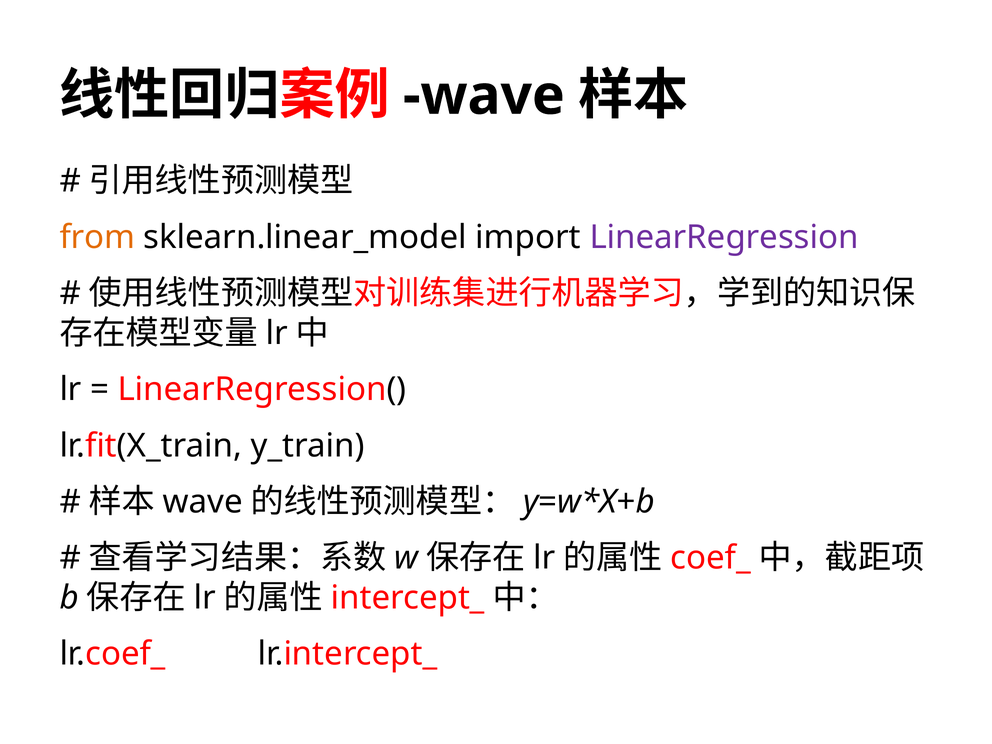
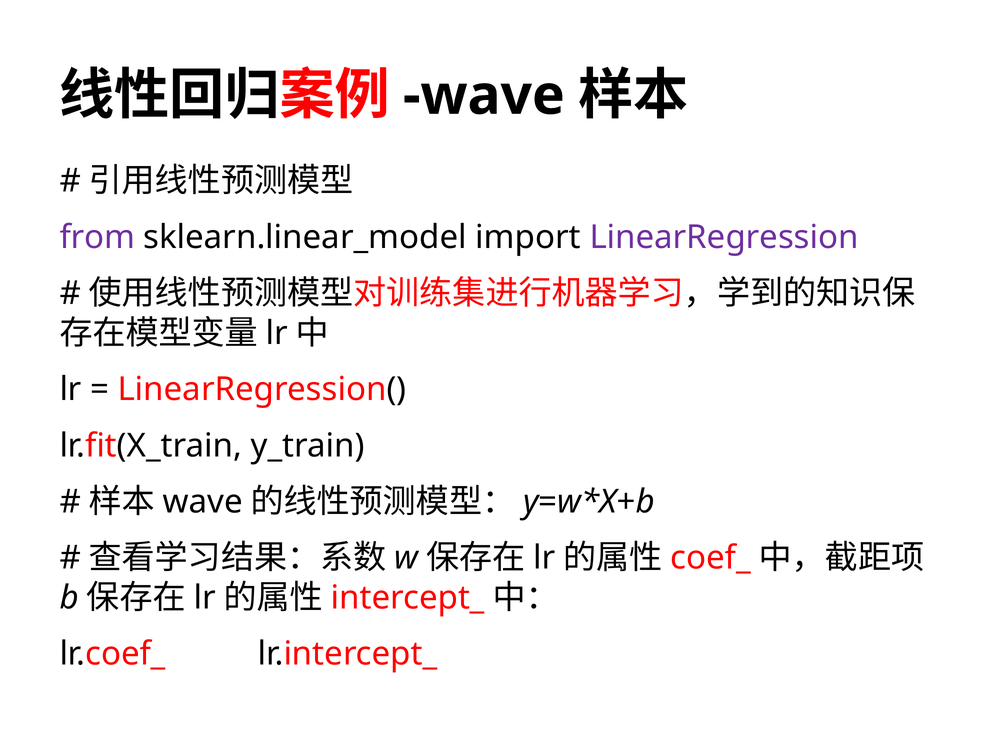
from colour: orange -> purple
